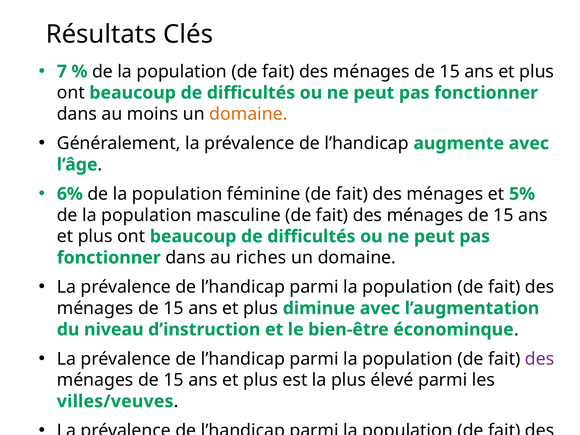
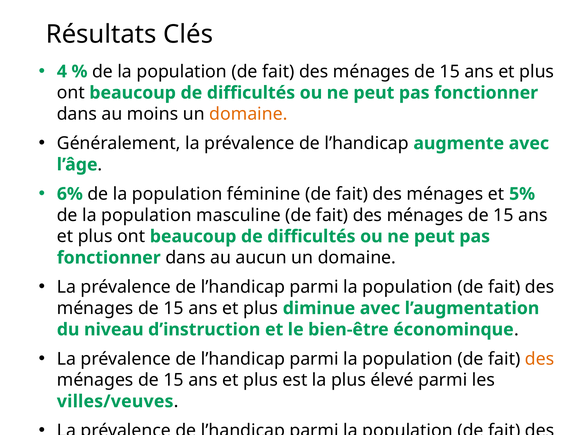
7: 7 -> 4
riches: riches -> aucun
des at (540, 359) colour: purple -> orange
